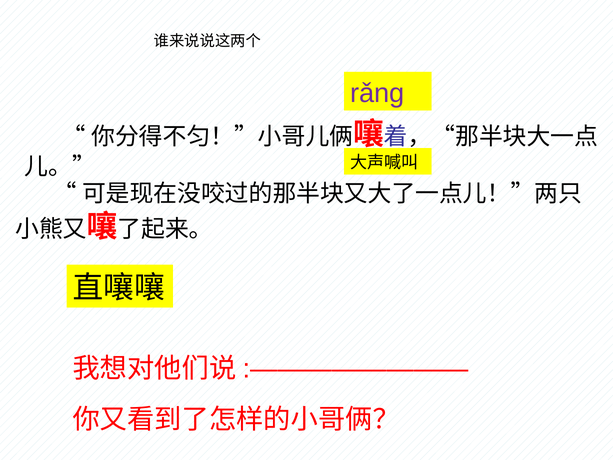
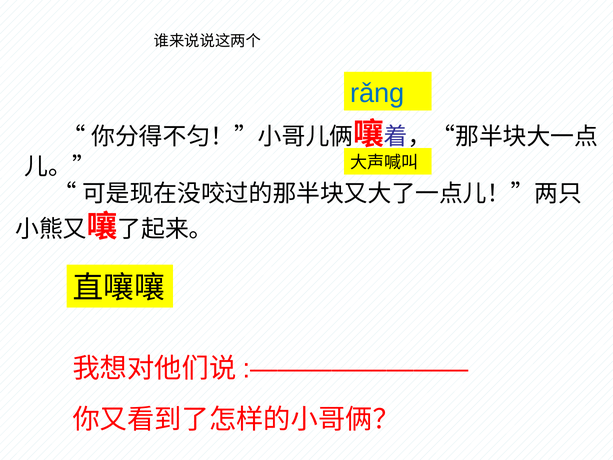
rǎng colour: purple -> blue
